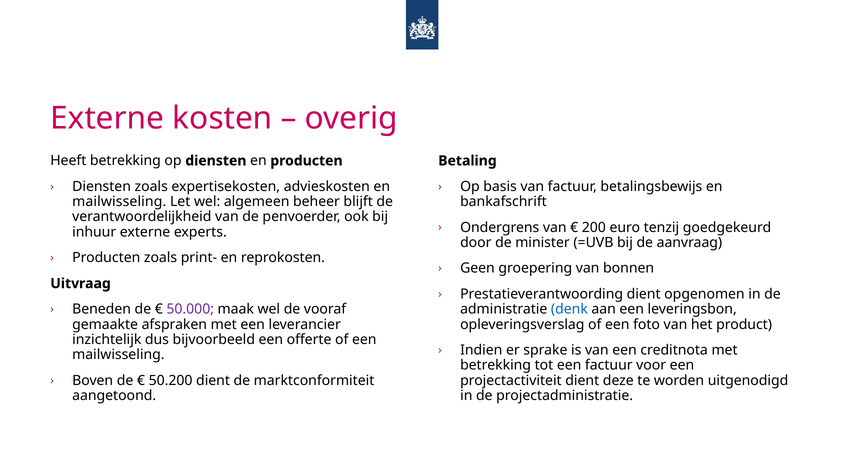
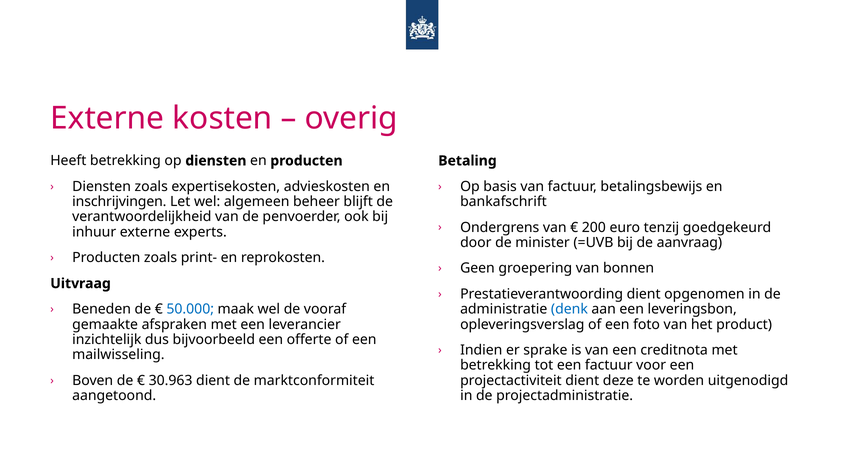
mailwisseling at (119, 202): mailwisseling -> inschrijvingen
50.000 colour: purple -> blue
50.200: 50.200 -> 30.963
